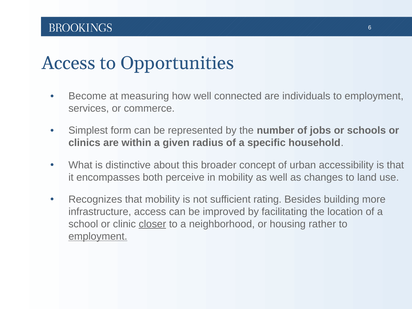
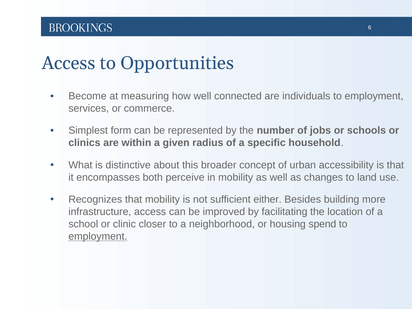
rating: rating -> either
closer underline: present -> none
rather: rather -> spend
